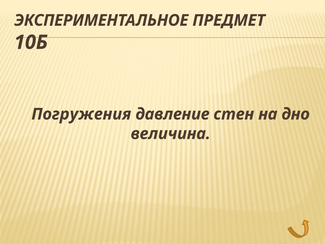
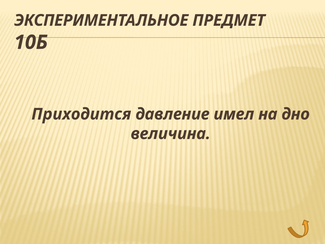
Погружения: Погружения -> Приходится
стен: стен -> имел
